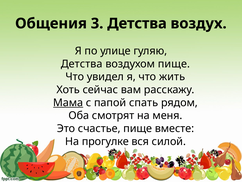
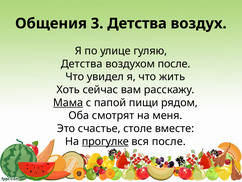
воздухом пище: пище -> после
спать: спать -> пищи
счастье пище: пище -> столе
прогулке underline: none -> present
вся силой: силой -> после
